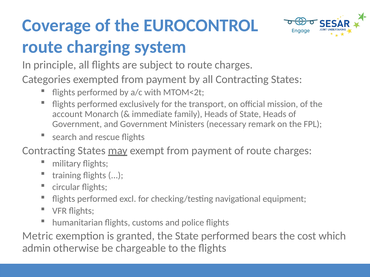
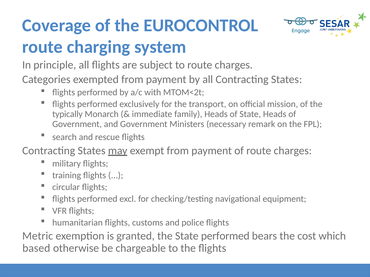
account: account -> typically
admin: admin -> based
